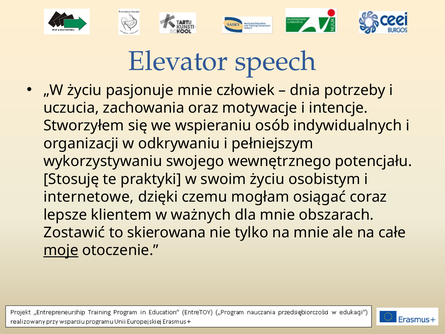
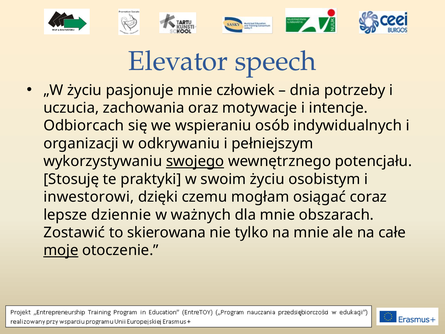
Stworzyłem: Stworzyłem -> Odbiorcach
swojego underline: none -> present
internetowe: internetowe -> inwestorowi
klientem: klientem -> dziennie
